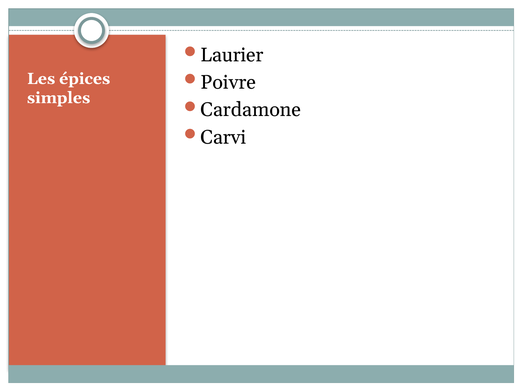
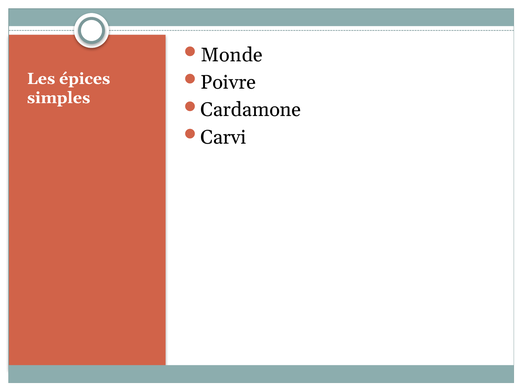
Laurier: Laurier -> Monde
